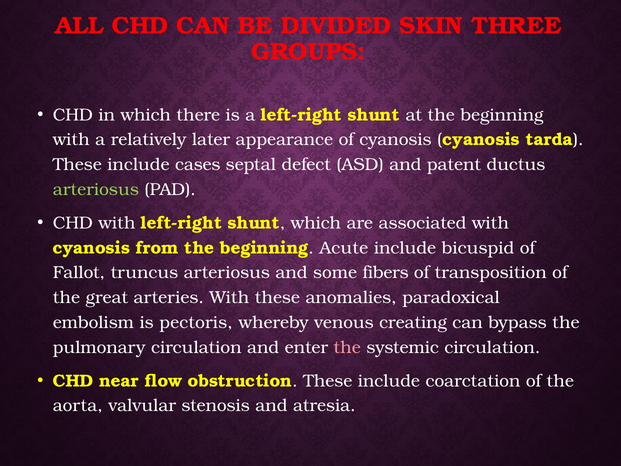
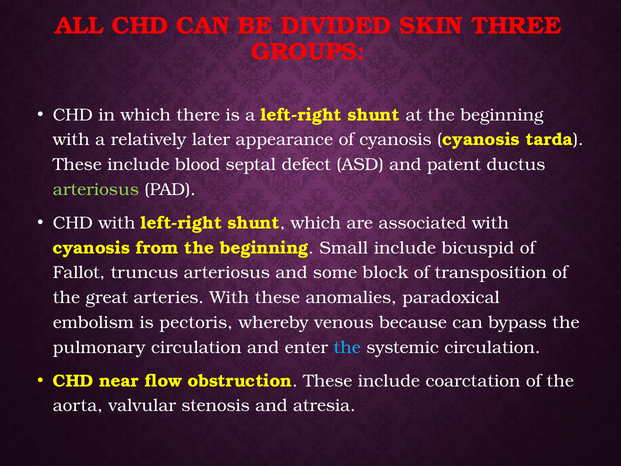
cases: cases -> blood
Acute: Acute -> Small
fibers: fibers -> block
creating: creating -> because
the at (347, 347) colour: pink -> light blue
